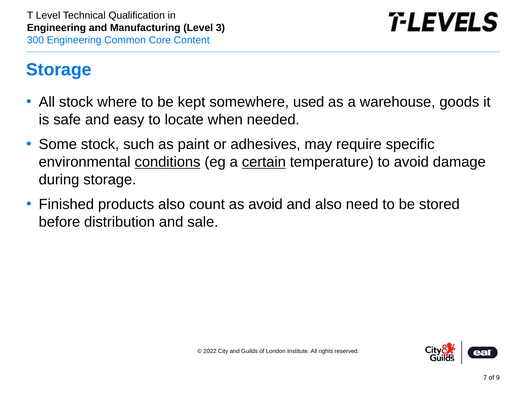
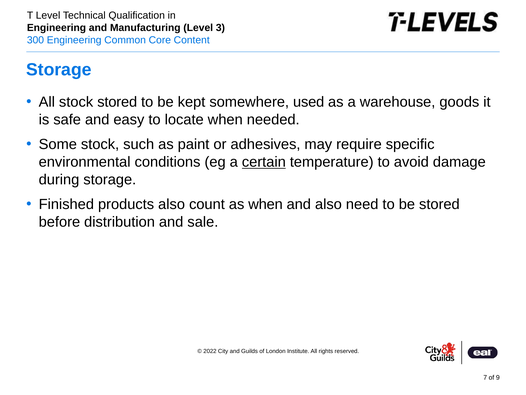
stock where: where -> stored
conditions underline: present -> none
as avoid: avoid -> when
